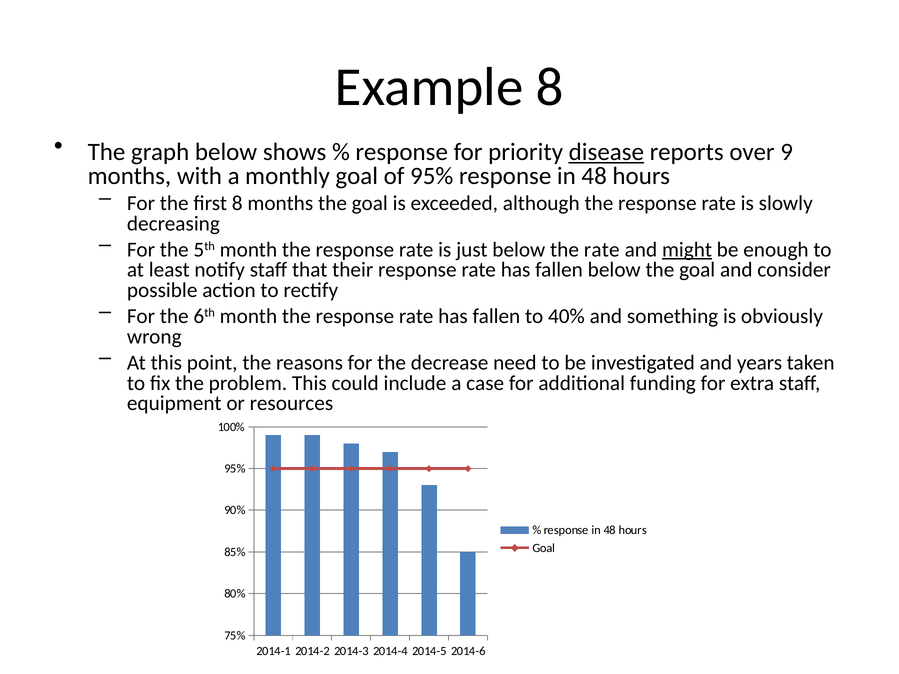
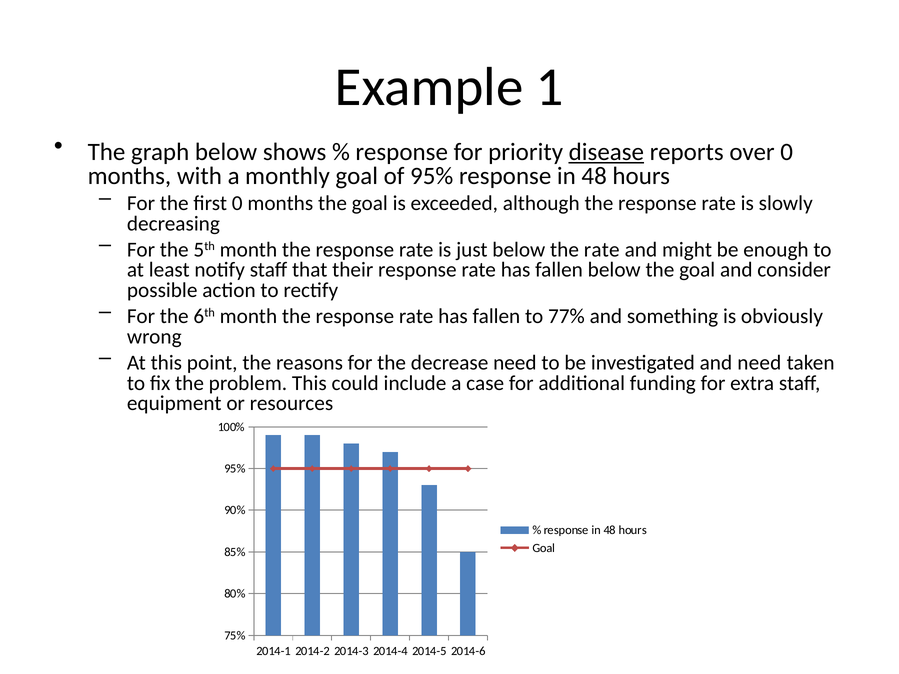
Example 8: 8 -> 1
over 9: 9 -> 0
first 8: 8 -> 0
might underline: present -> none
40%: 40% -> 77%
and years: years -> need
